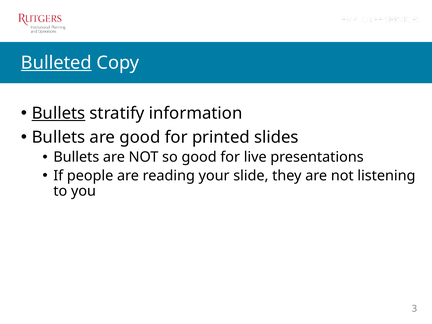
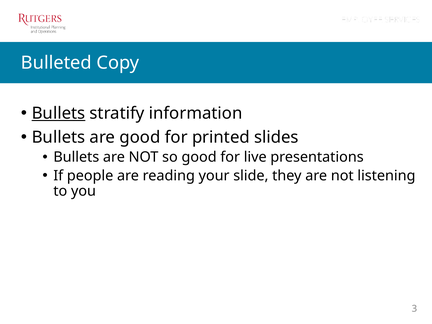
Bulleted underline: present -> none
